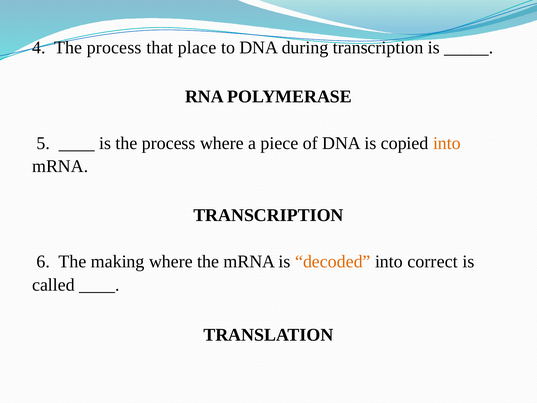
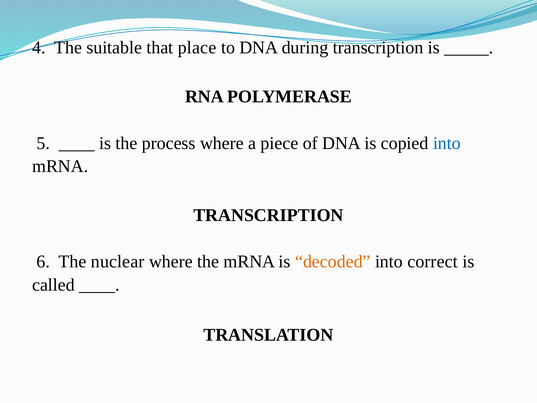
4 The process: process -> suitable
into at (447, 143) colour: orange -> blue
making: making -> nuclear
